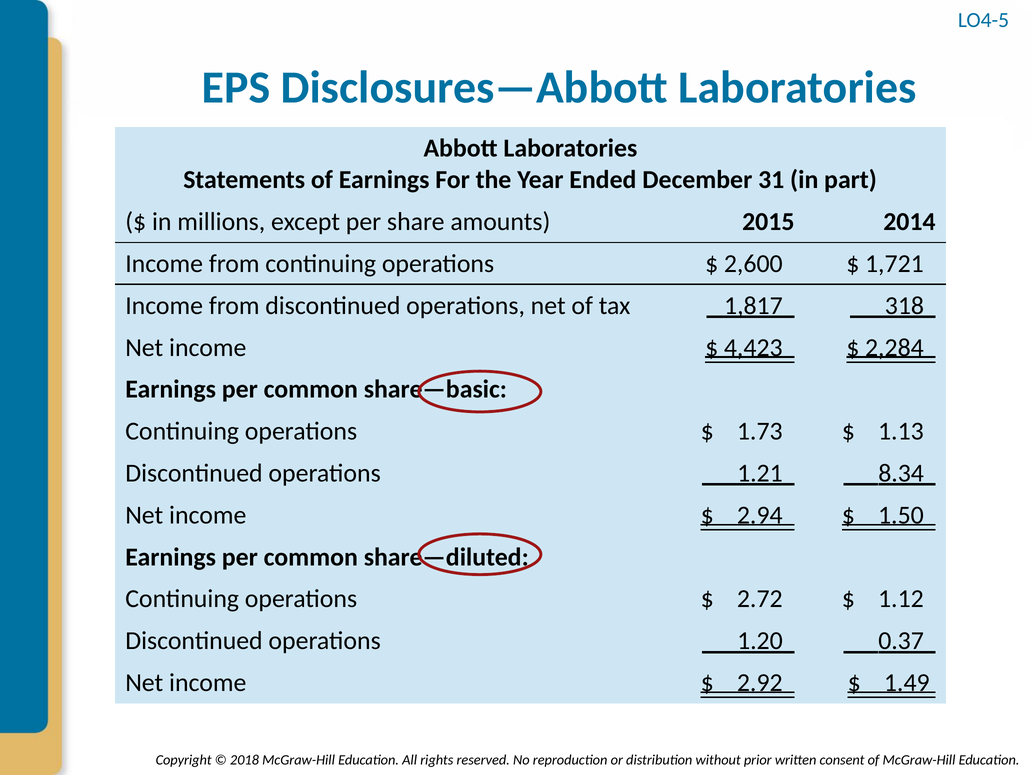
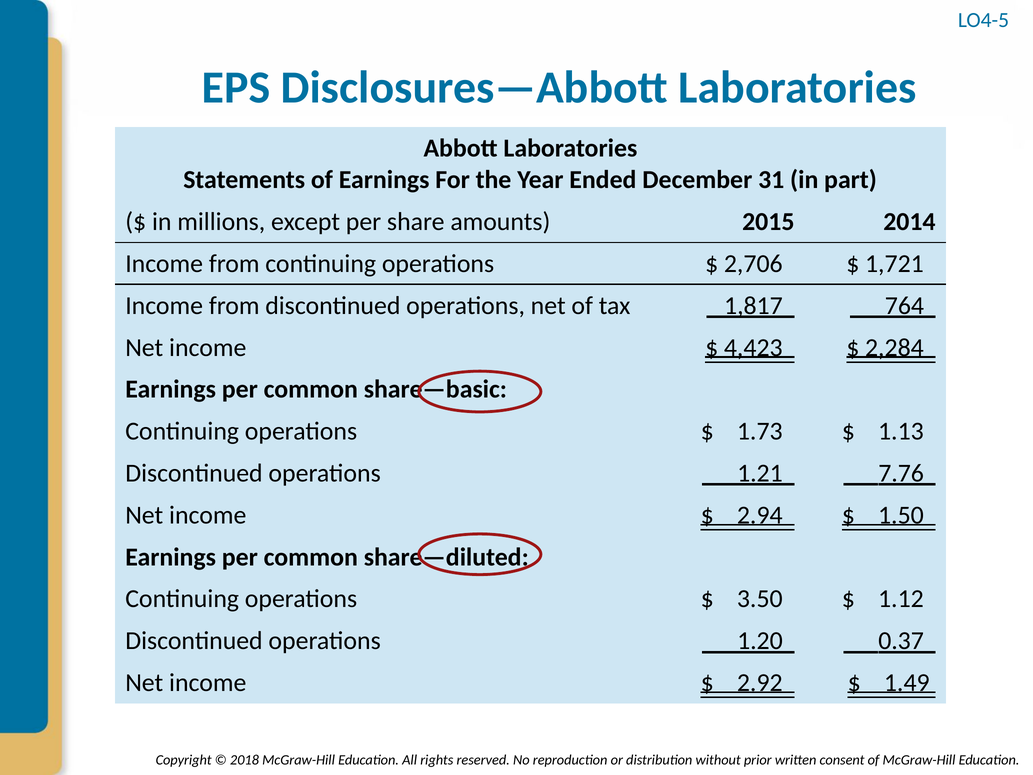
2,600: 2,600 -> 2,706
318: 318 -> 764
8.34: 8.34 -> 7.76
2.72: 2.72 -> 3.50
